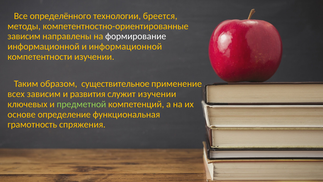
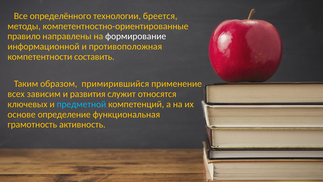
зависим at (24, 36): зависим -> правило
и информационной: информационной -> противоположная
компетентности изучении: изучении -> составить
существительное: существительное -> примирившийся
служит изучении: изучении -> относятся
предметной colour: light green -> light blue
спряжения: спряжения -> активность
